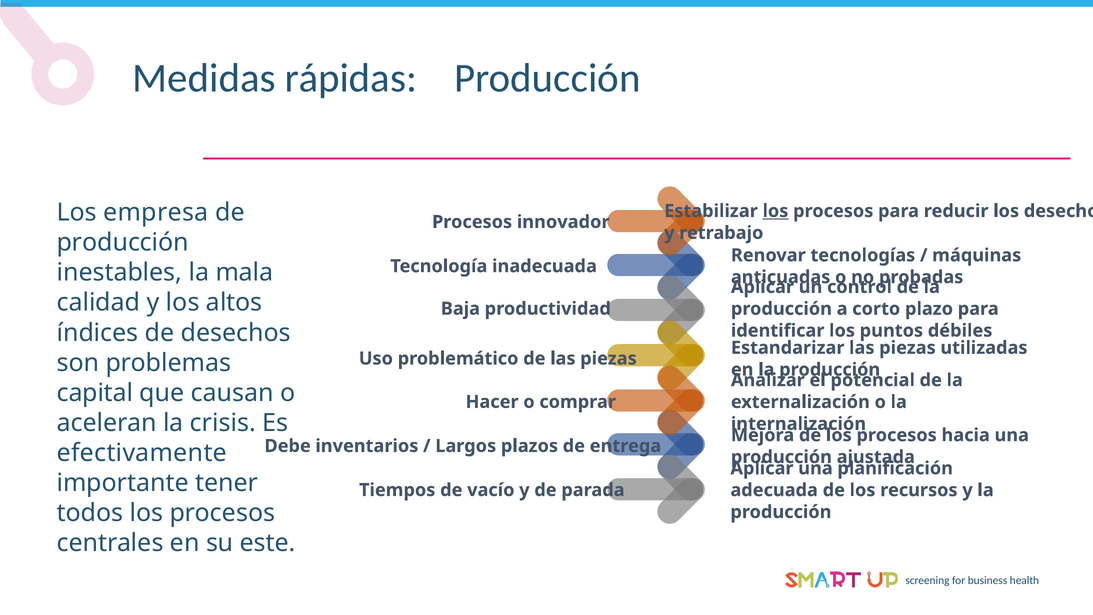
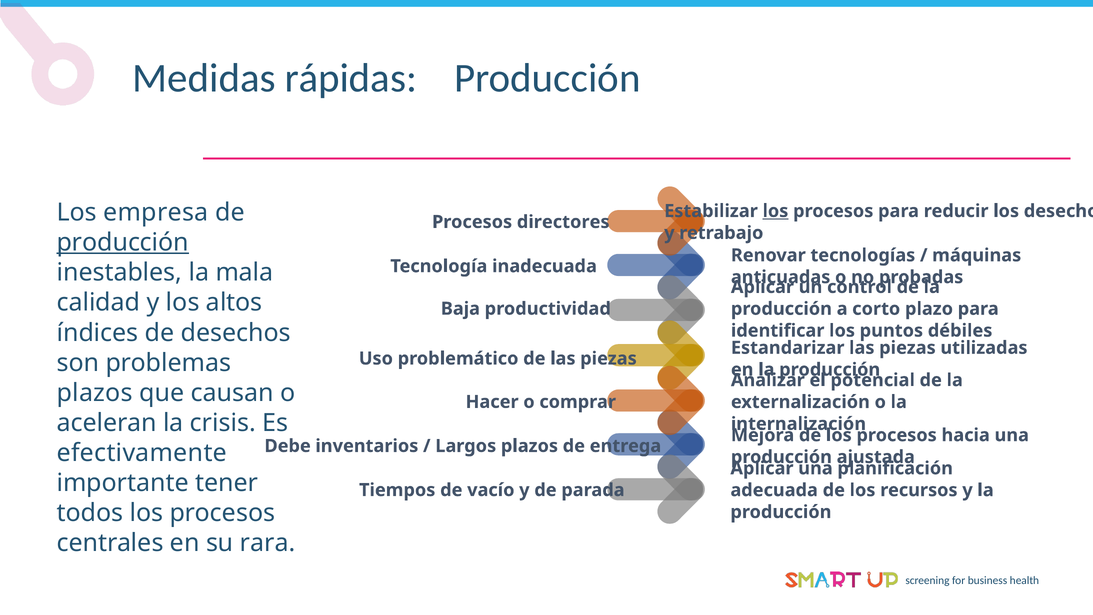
innovador: innovador -> directores
producción at (123, 242) underline: none -> present
capital at (95, 393): capital -> plazos
este: este -> rara
